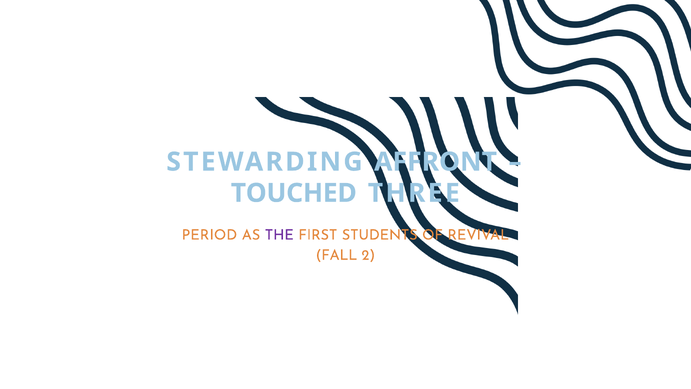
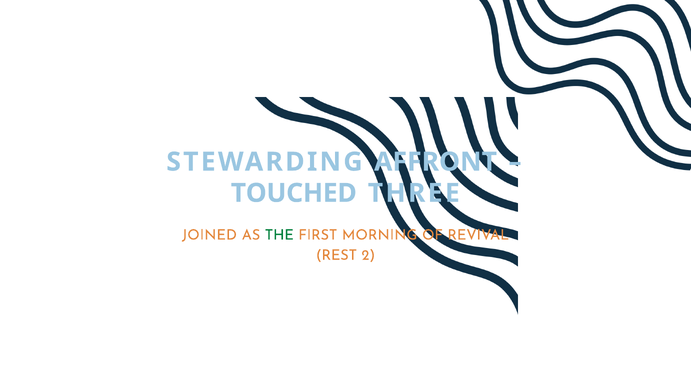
PERIOD: PERIOD -> JOINED
THE colour: purple -> green
STUDENTS: STUDENTS -> MORNING
FALL: FALL -> REST
